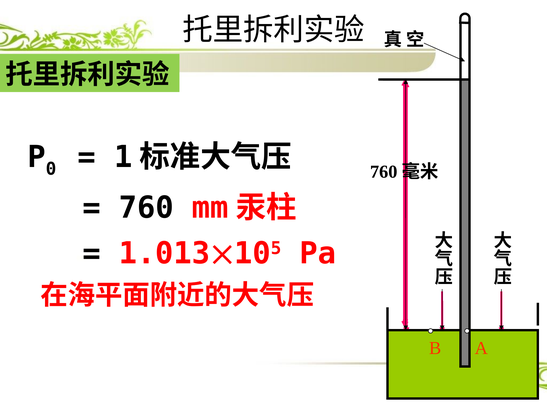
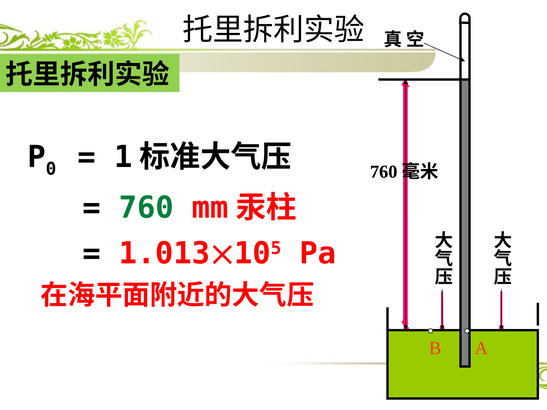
760 colour: black -> green
